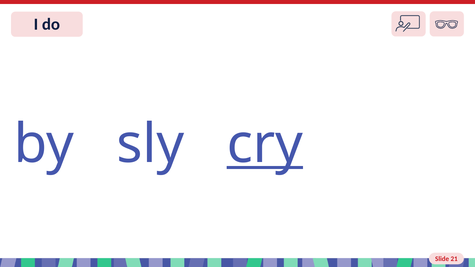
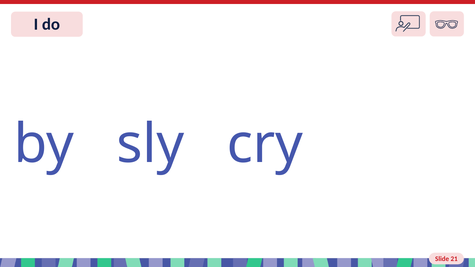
cry underline: present -> none
